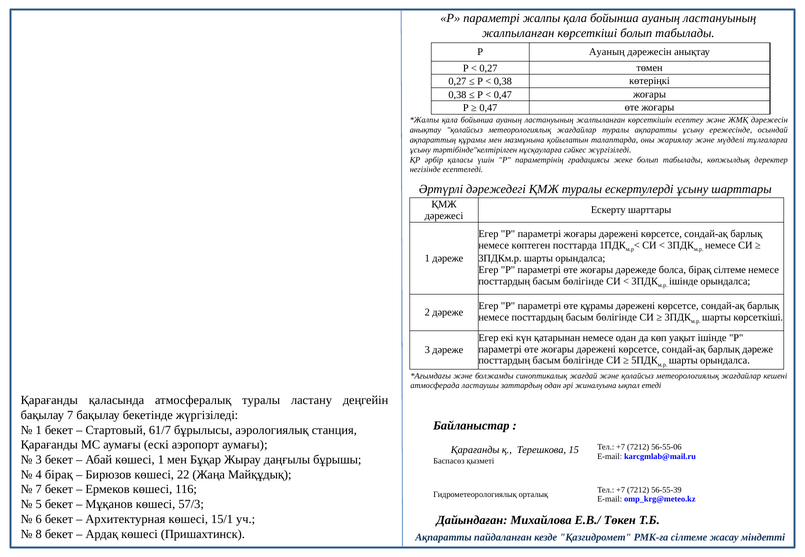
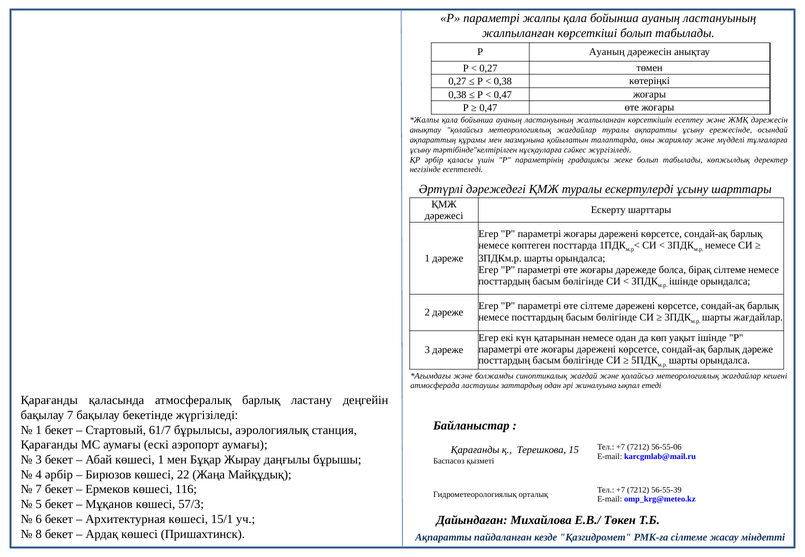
өте құрамы: құрамы -> сілтеме
шарты көрсеткіші: көрсеткіші -> жағдайлар
атмосфералық туралы: туралы -> барлық
4 бірақ: бірақ -> әрбір
